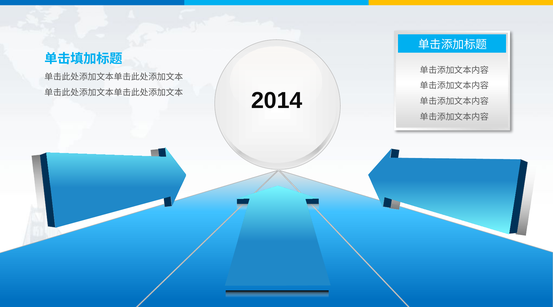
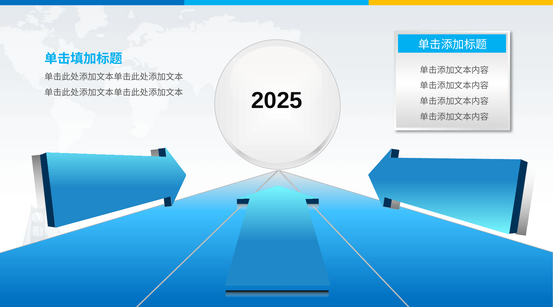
2014: 2014 -> 2025
